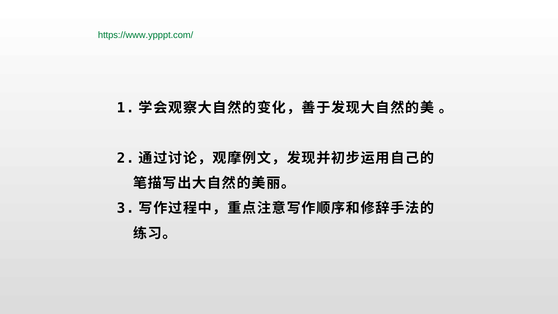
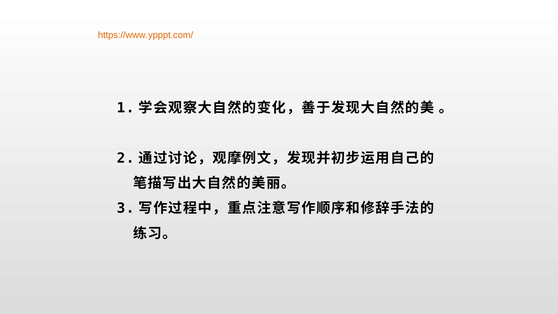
https://www.ypppt.com/ colour: green -> orange
